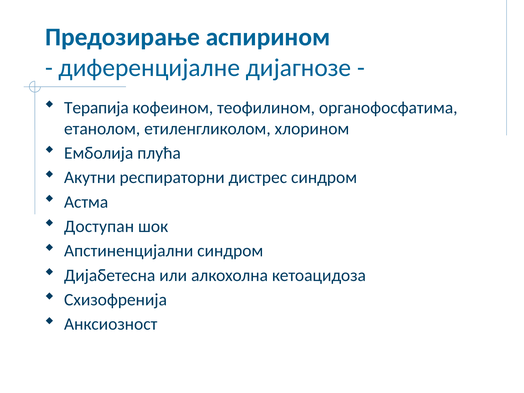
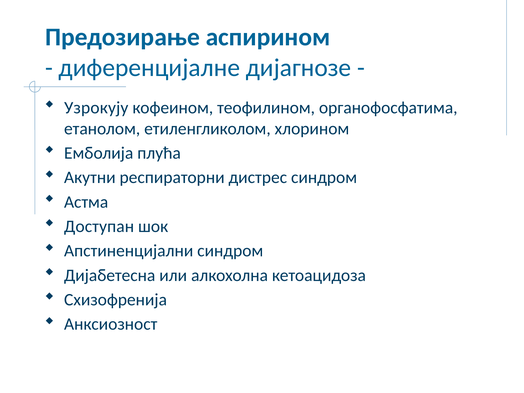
Терапија: Терапија -> Узрокују
